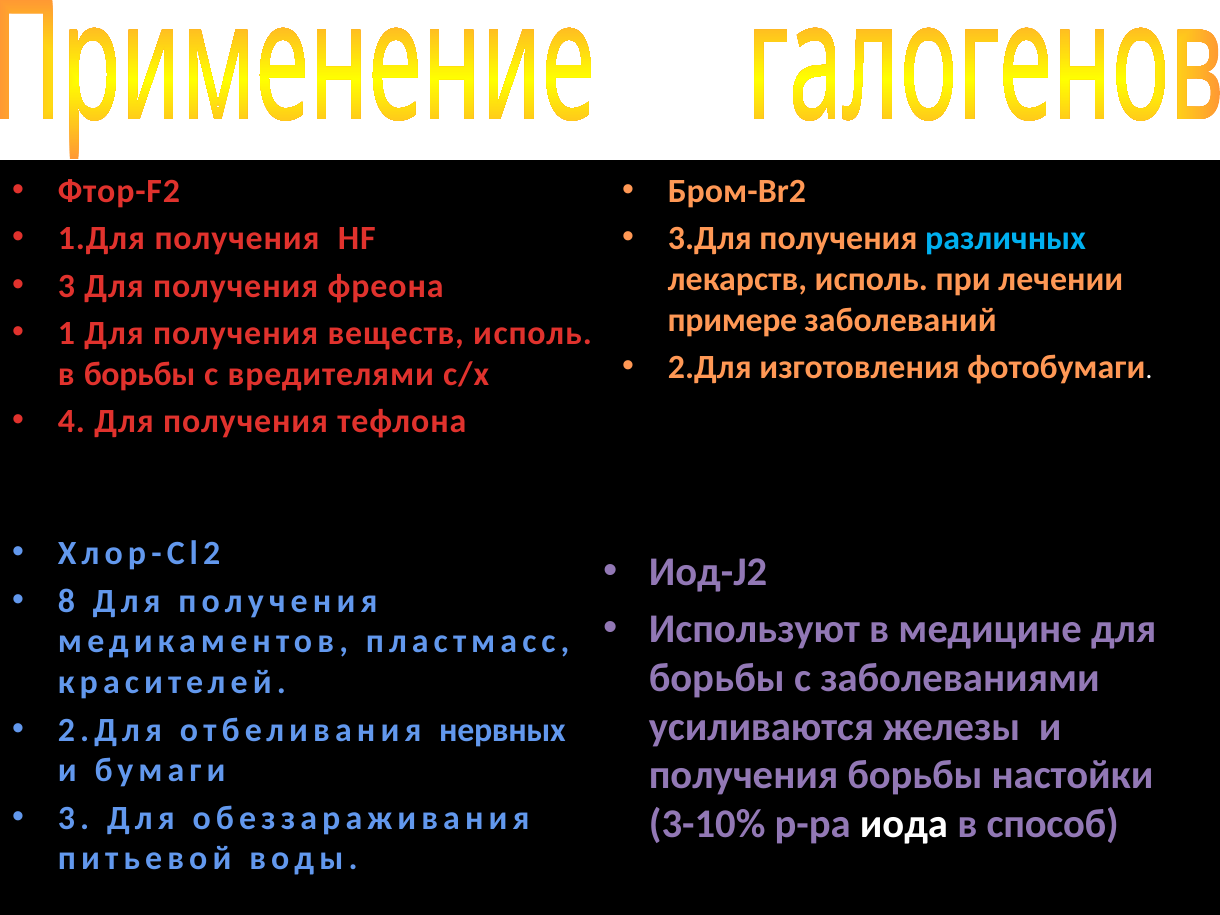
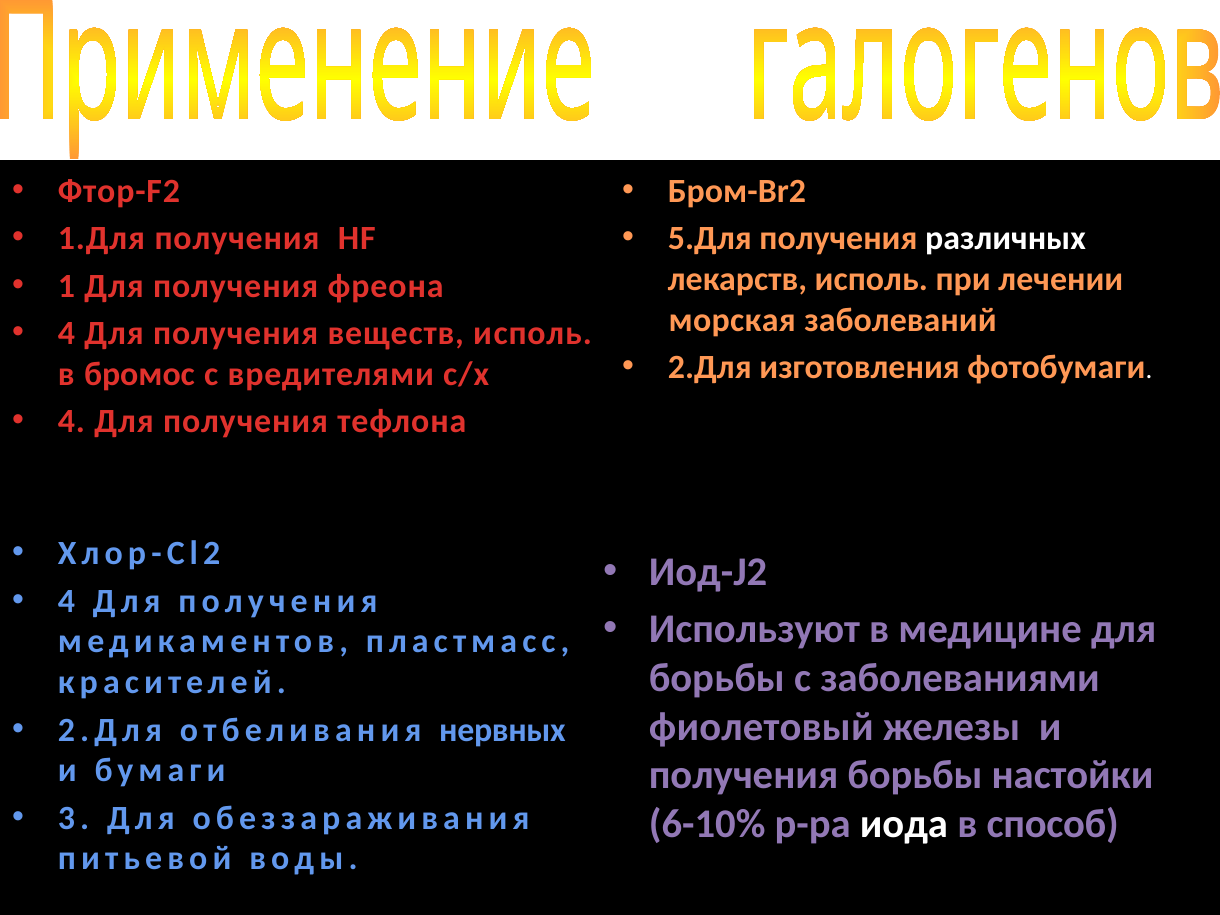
3.Для: 3.Для -> 5.Для
различных colour: light blue -> white
3 at (67, 286): 3 -> 1
примере: примере -> морская
1 at (67, 333): 1 -> 4
в борьбы: борьбы -> бромос
8 at (67, 601): 8 -> 4
усиливаются: усиливаются -> фиолетовый
3-10%: 3-10% -> 6-10%
